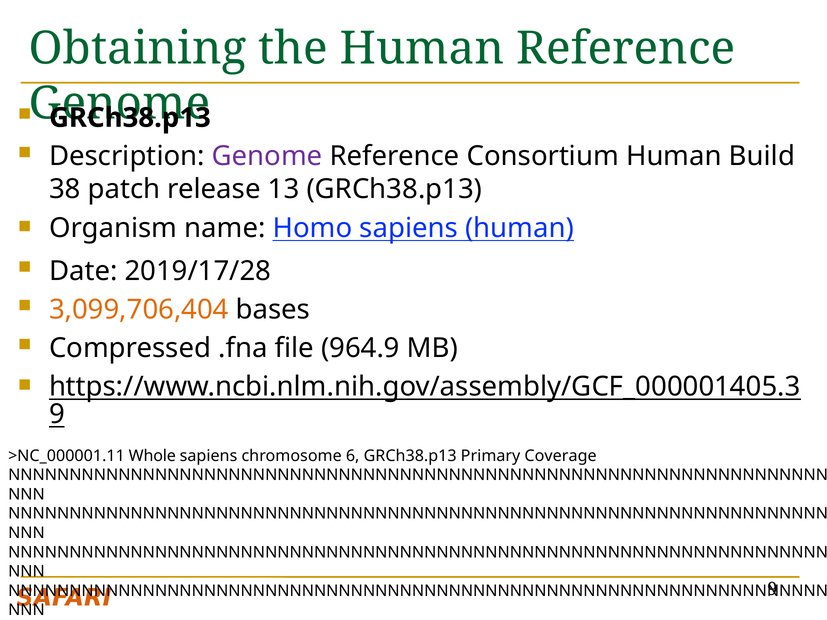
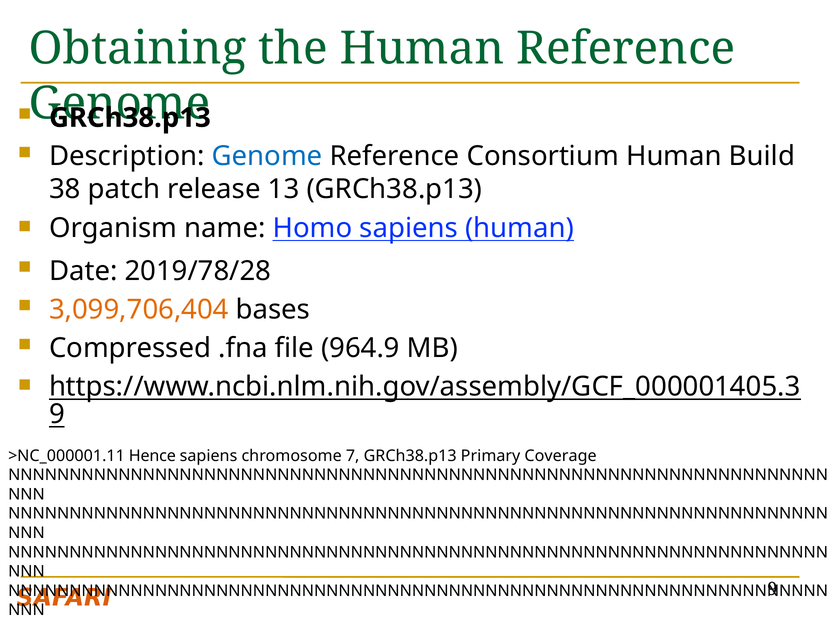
Genome at (267, 156) colour: purple -> blue
2019/17/28: 2019/17/28 -> 2019/78/28
Whole: Whole -> Hence
6: 6 -> 7
